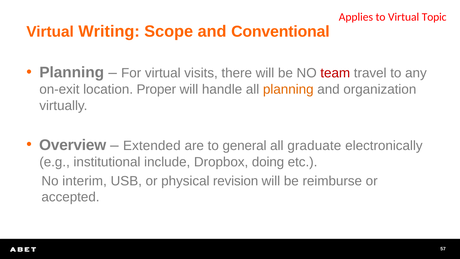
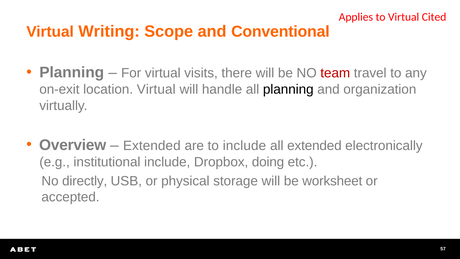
Topic: Topic -> Cited
location Proper: Proper -> Virtual
planning at (288, 89) colour: orange -> black
to general: general -> include
all graduate: graduate -> extended
interim: interim -> directly
revision: revision -> storage
reimburse: reimburse -> worksheet
